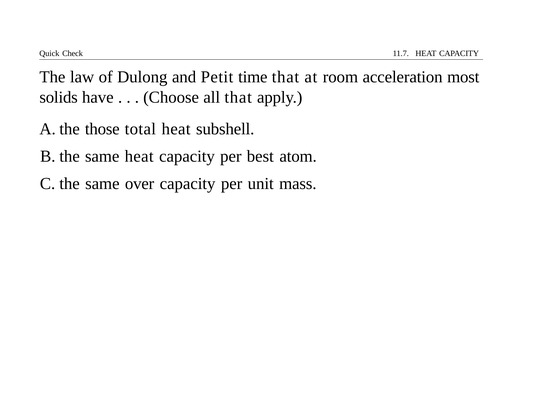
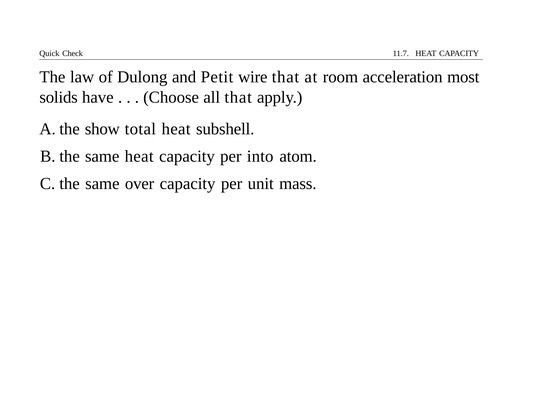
time: time -> wire
those: those -> show
best: best -> into
